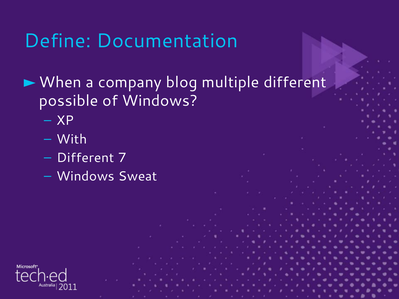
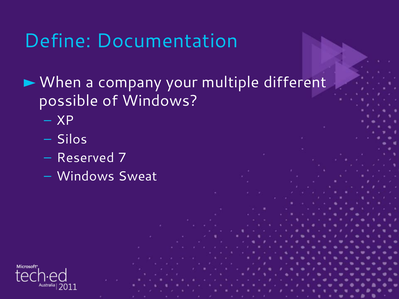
blog: blog -> your
With: With -> Silos
Different at (85, 158): Different -> Reserved
